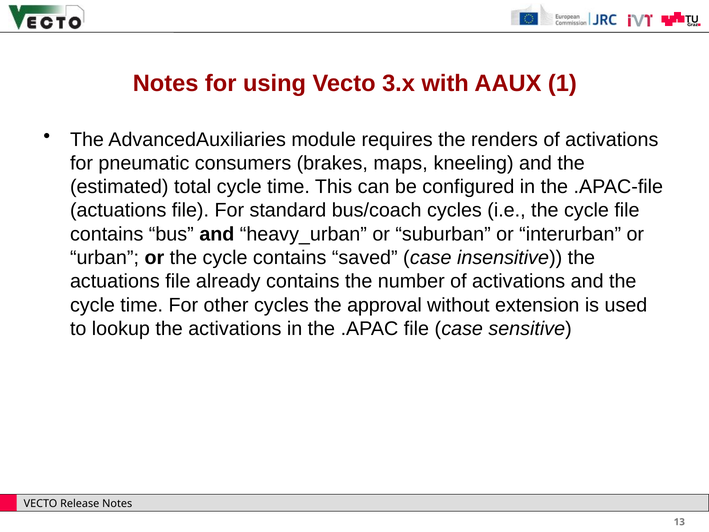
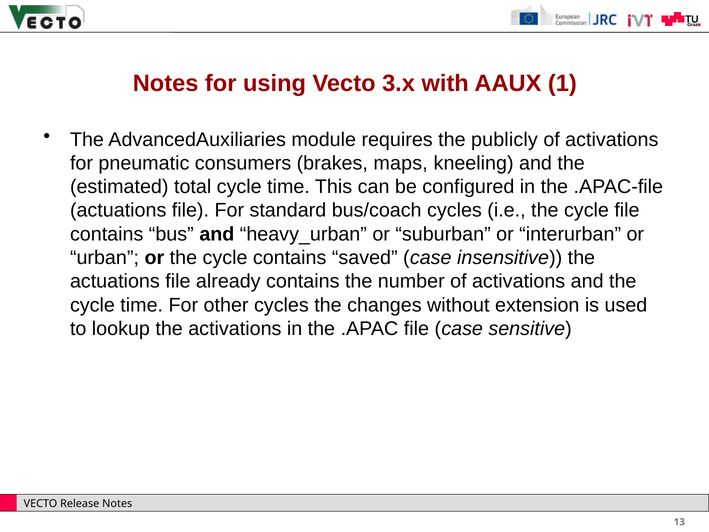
renders: renders -> publicly
approval: approval -> changes
